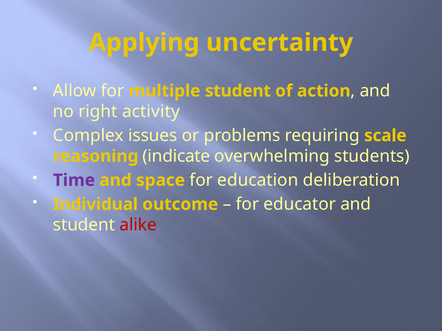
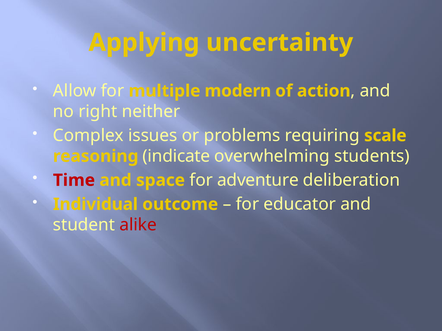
multiple student: student -> modern
activity: activity -> neither
Time colour: purple -> red
education: education -> adventure
